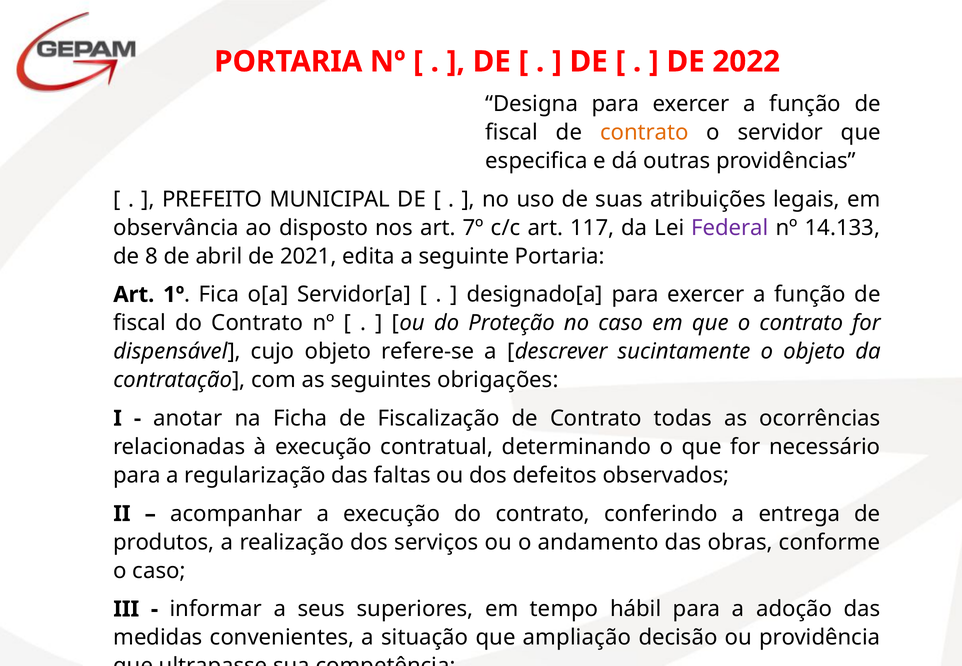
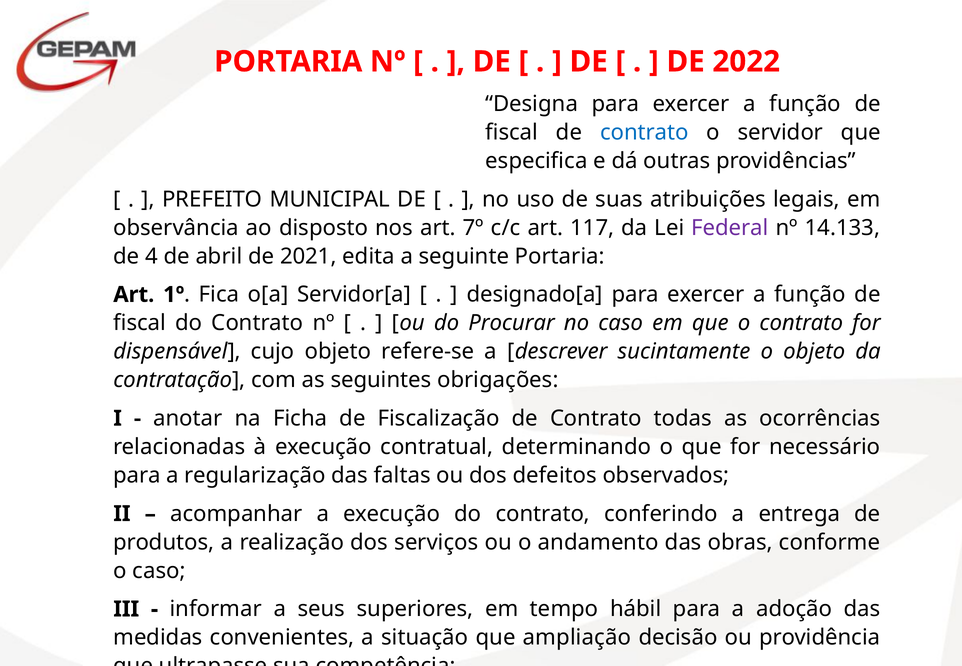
contrato at (644, 132) colour: orange -> blue
8: 8 -> 4
Proteção: Proteção -> Procurar
